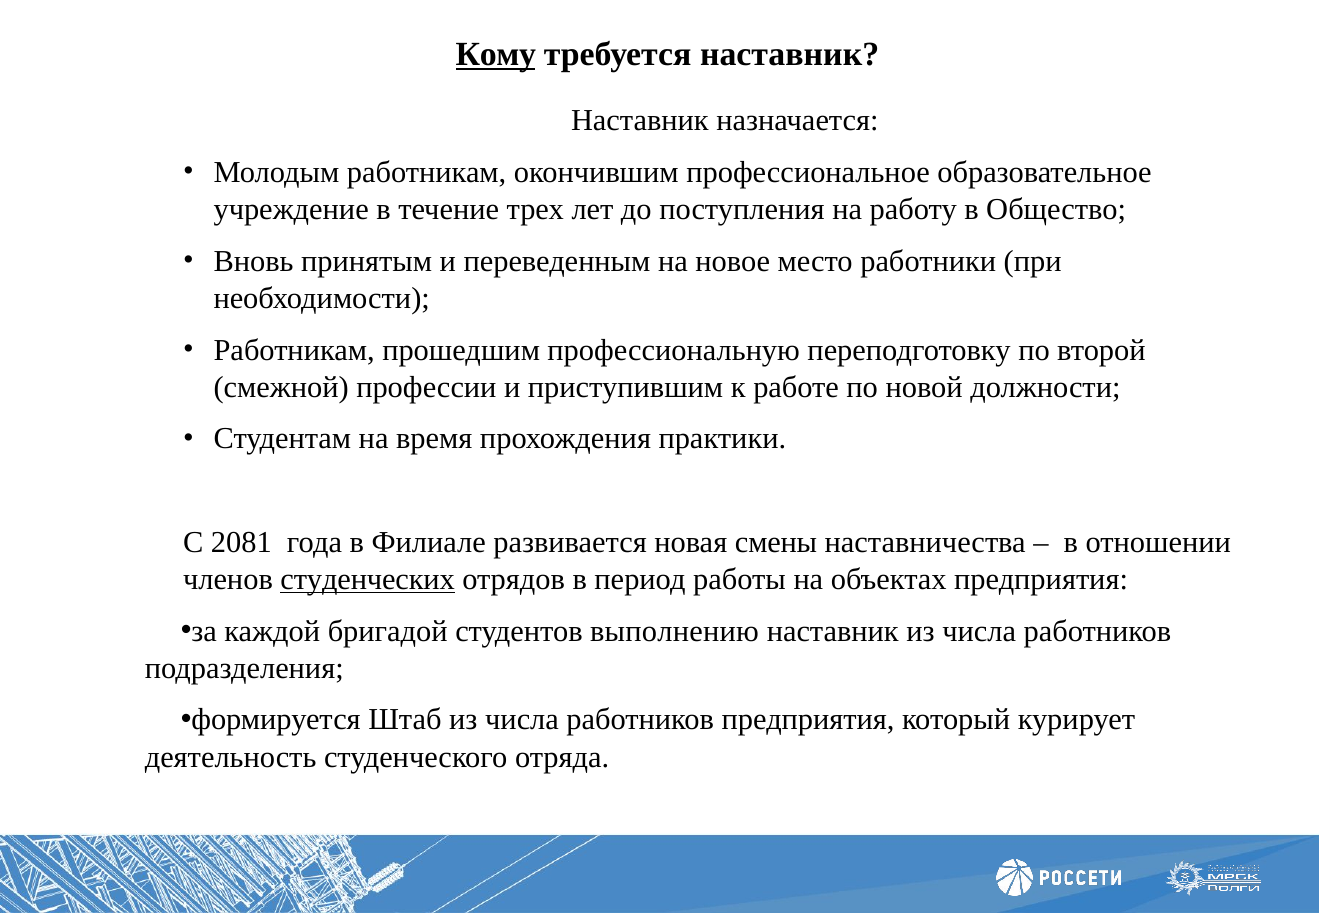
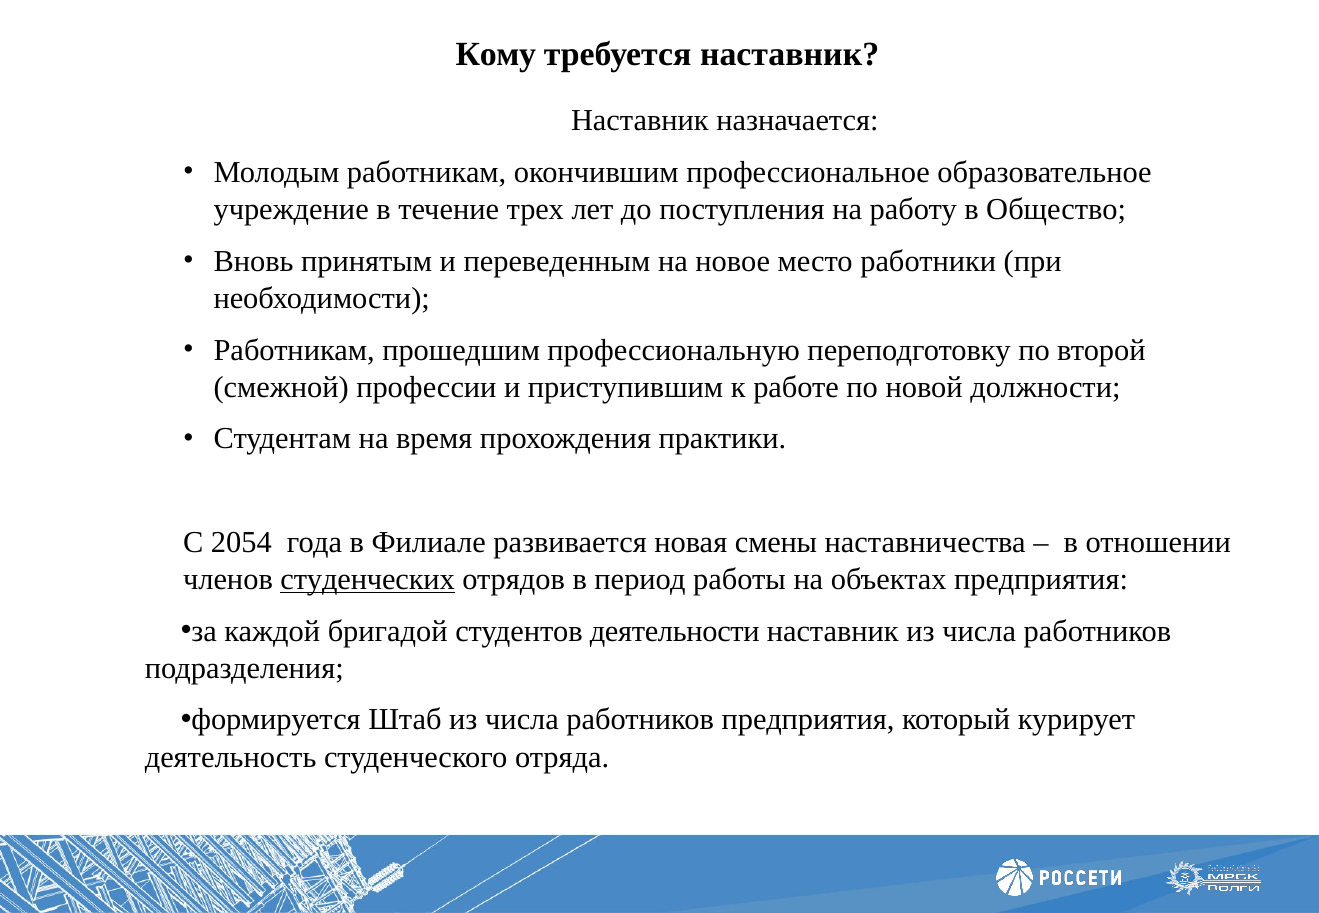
Кому underline: present -> none
2081: 2081 -> 2054
выполнению: выполнению -> деятельности
